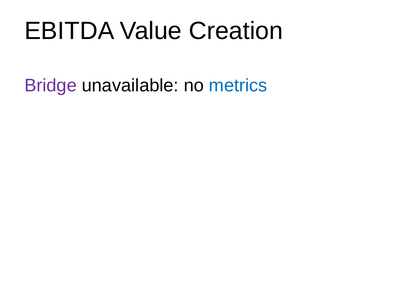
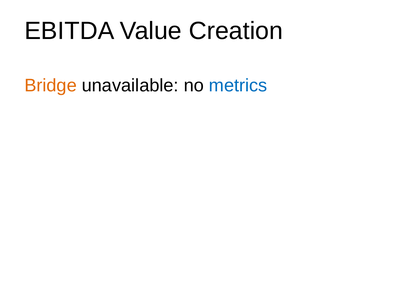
Bridge colour: purple -> orange
